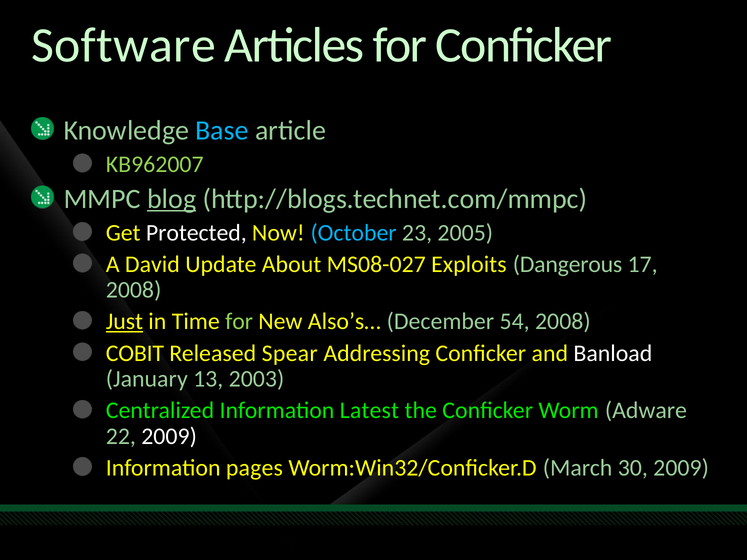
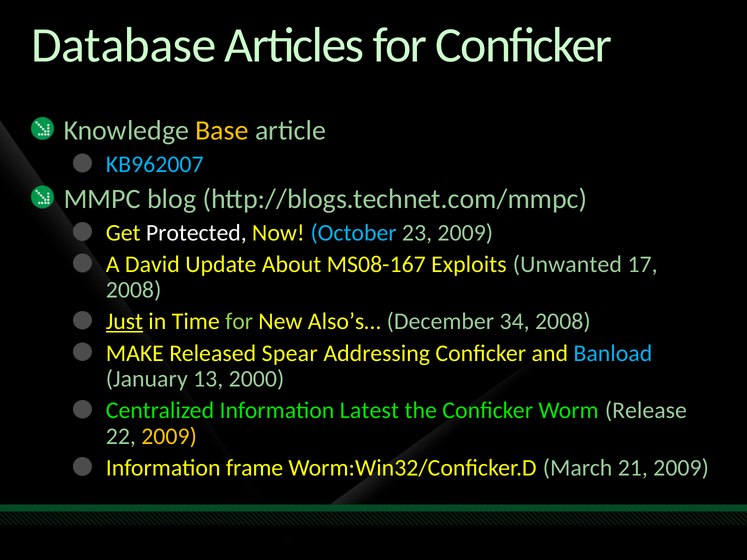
Software: Software -> Database
Base colour: light blue -> yellow
KB962007 colour: light green -> light blue
blog underline: present -> none
23 2005: 2005 -> 2009
MS08-027: MS08-027 -> MS08-167
Dangerous: Dangerous -> Unwanted
54: 54 -> 34
COBIT: COBIT -> MAKE
Banload colour: white -> light blue
2003: 2003 -> 2000
Adware: Adware -> Release
2009 at (169, 436) colour: white -> yellow
pages: pages -> frame
30: 30 -> 21
